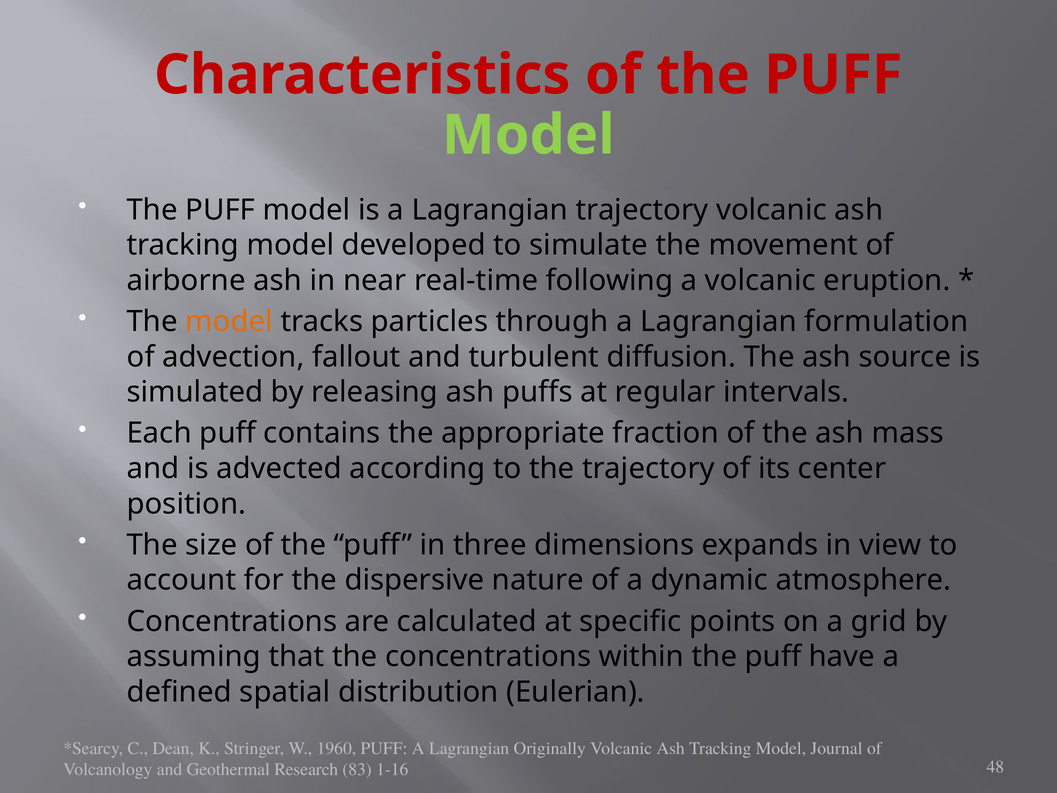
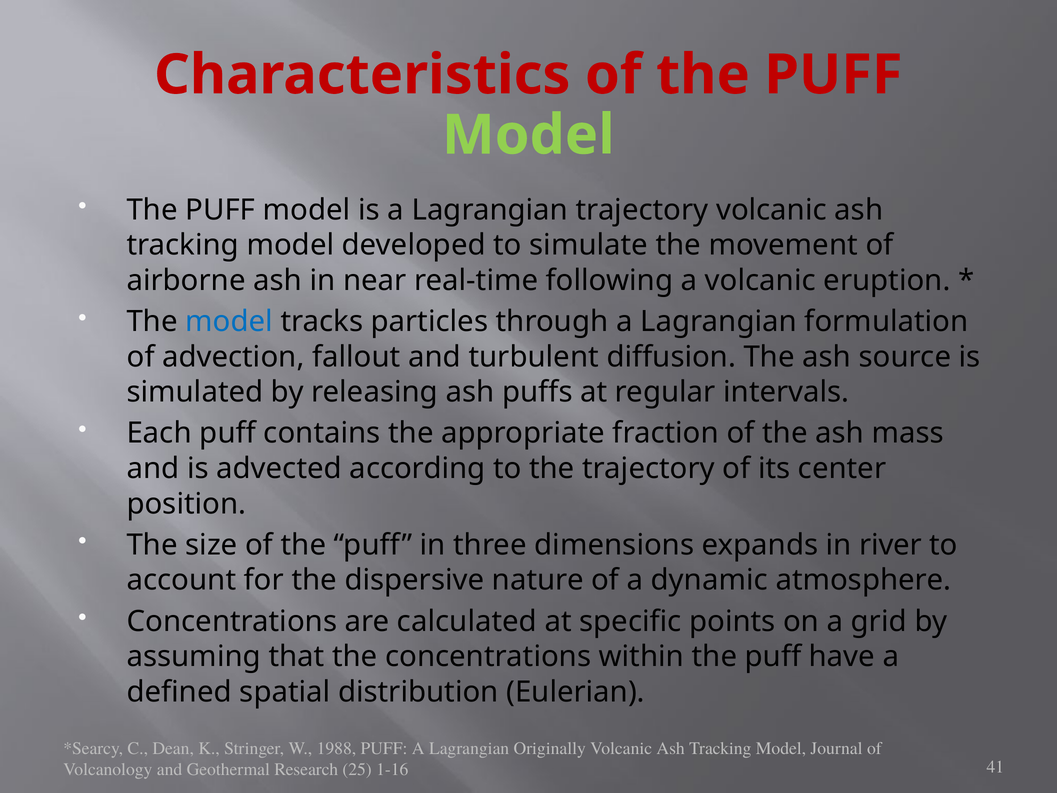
model at (229, 322) colour: orange -> blue
view: view -> river
1960: 1960 -> 1988
83: 83 -> 25
48: 48 -> 41
